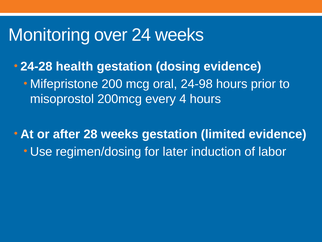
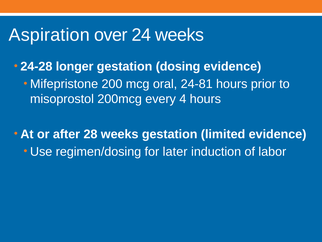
Monitoring: Monitoring -> Aspiration
health: health -> longer
24-98: 24-98 -> 24-81
